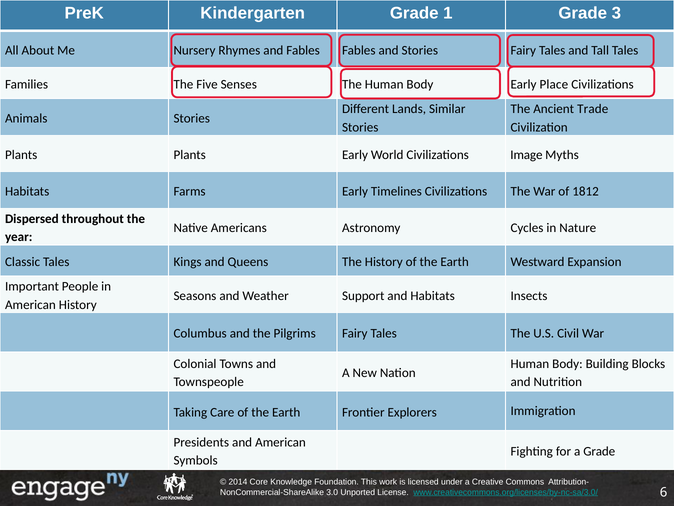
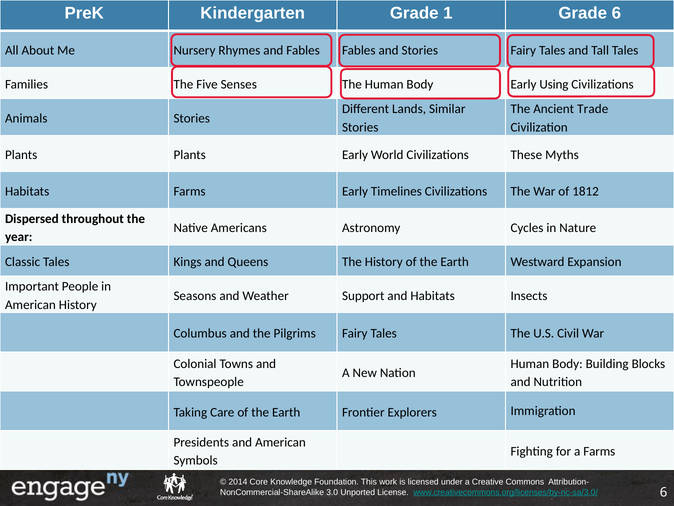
Grade 3: 3 -> 6
Place: Place -> Using
Image: Image -> These
a Grade: Grade -> Farms
